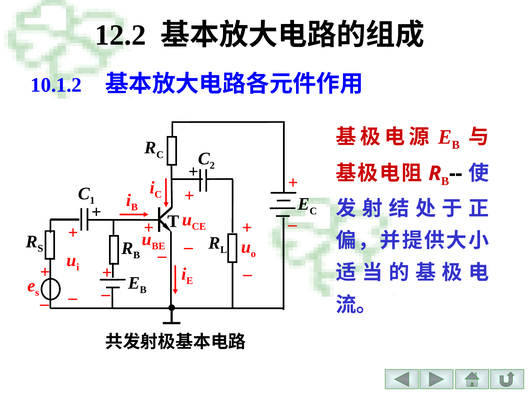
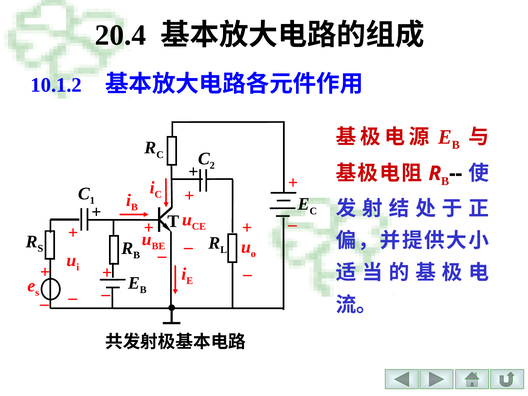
12.2: 12.2 -> 20.4
